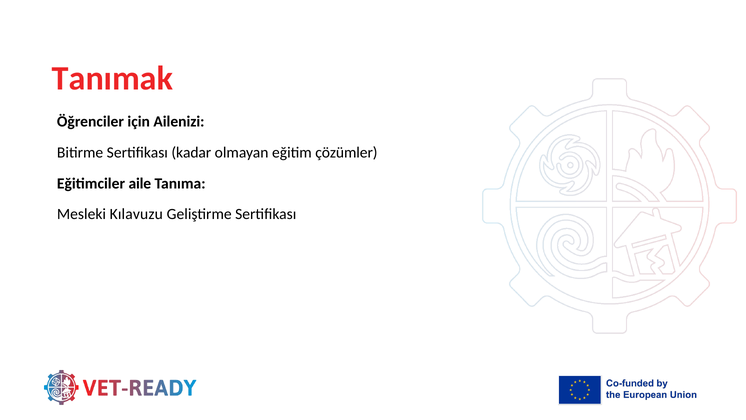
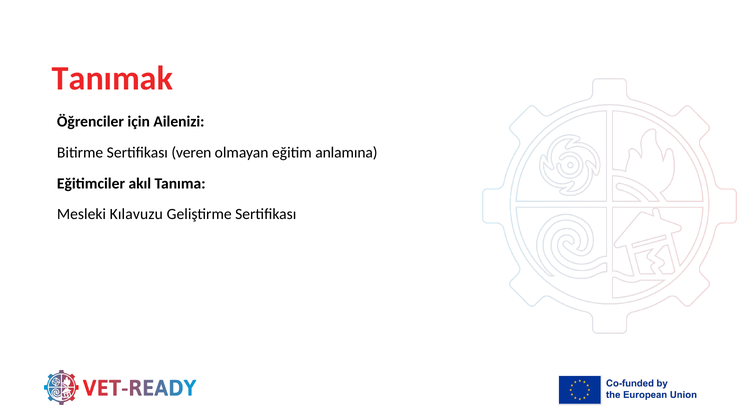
kadar: kadar -> veren
çözümler: çözümler -> anlamına
aile: aile -> akıl
